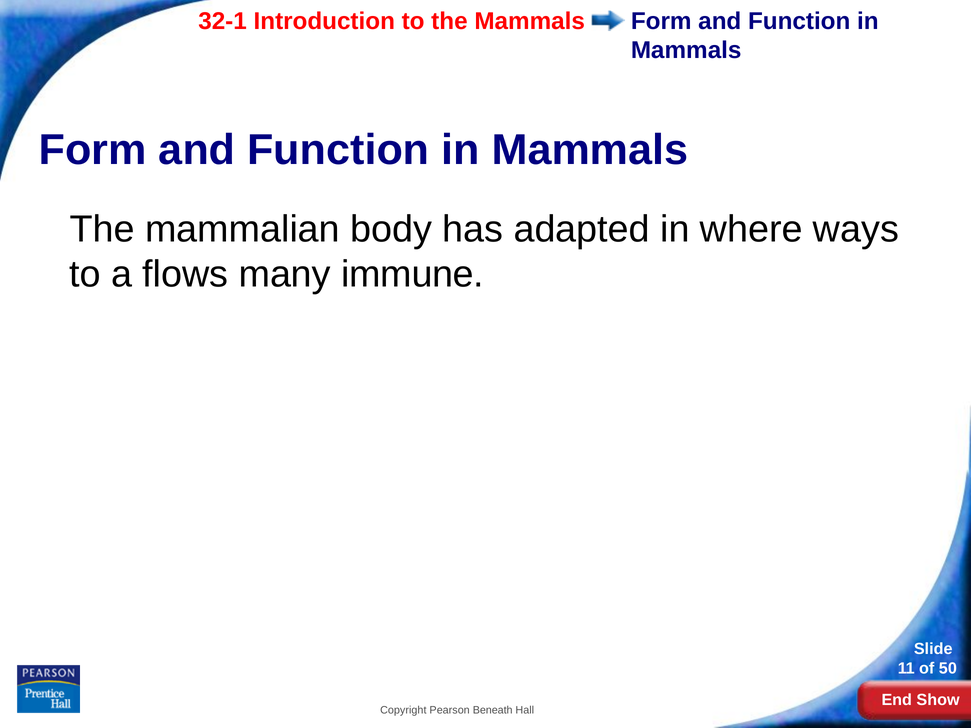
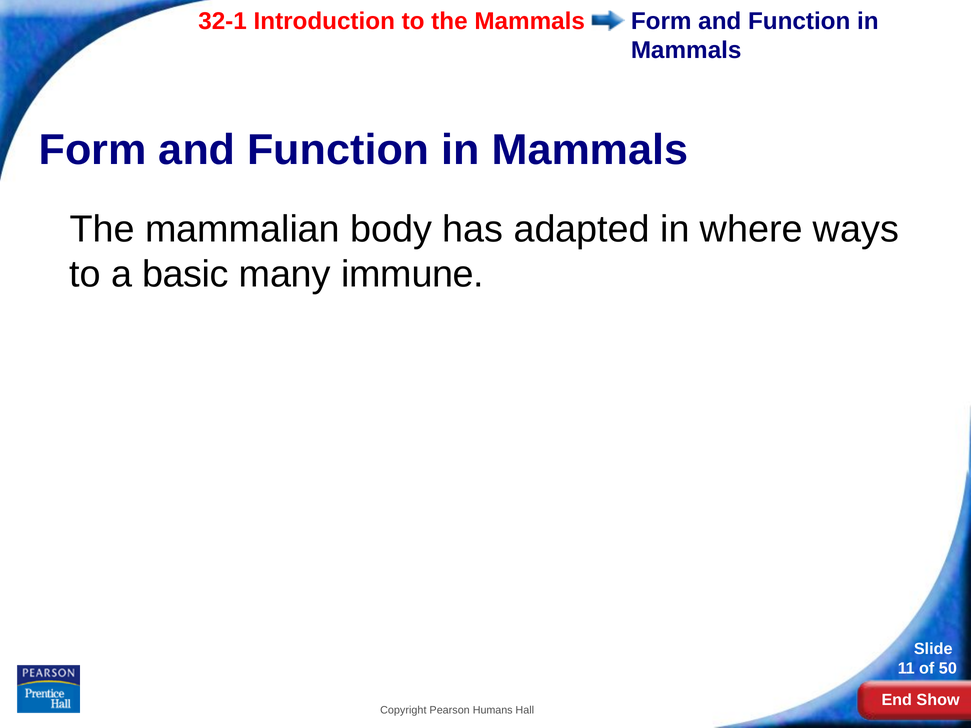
flows: flows -> basic
Beneath: Beneath -> Humans
